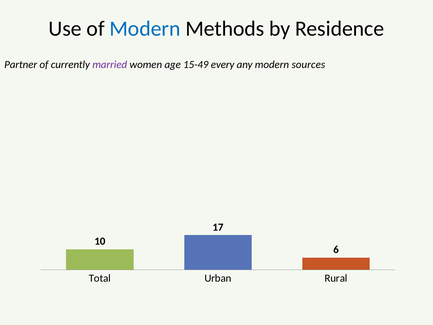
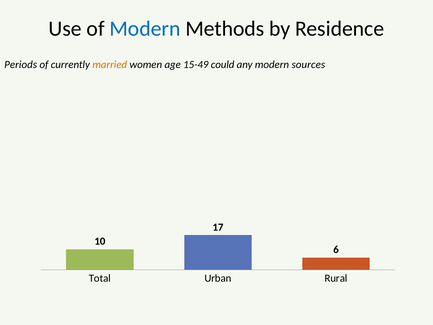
Partner: Partner -> Periods
married colour: purple -> orange
every: every -> could
